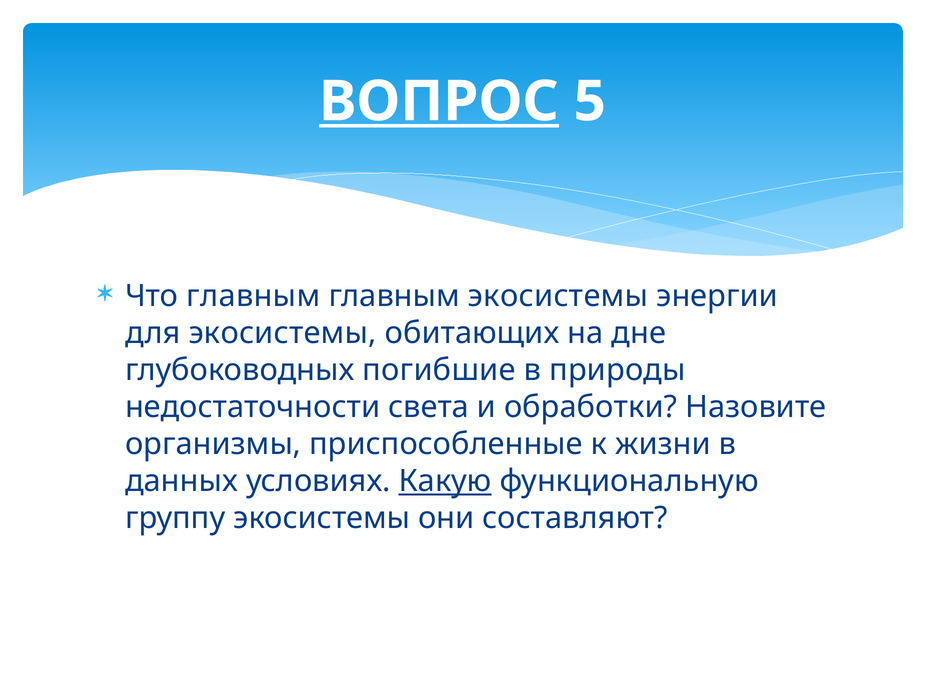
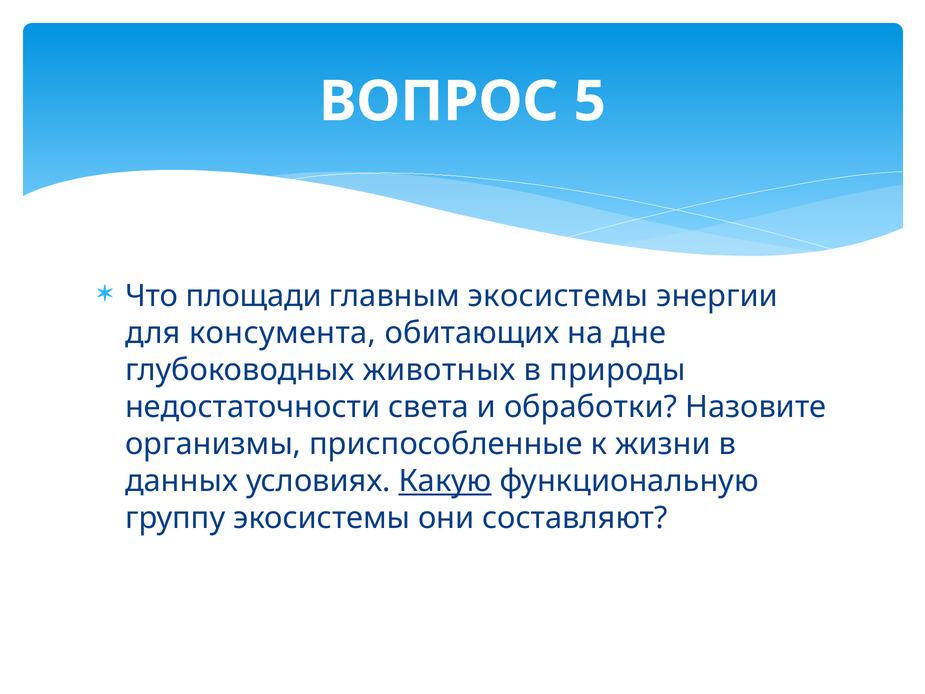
ВОПРОС underline: present -> none
Что главным: главным -> площади
для экосистемы: экосистемы -> консумента
погибшие: погибшие -> животных
